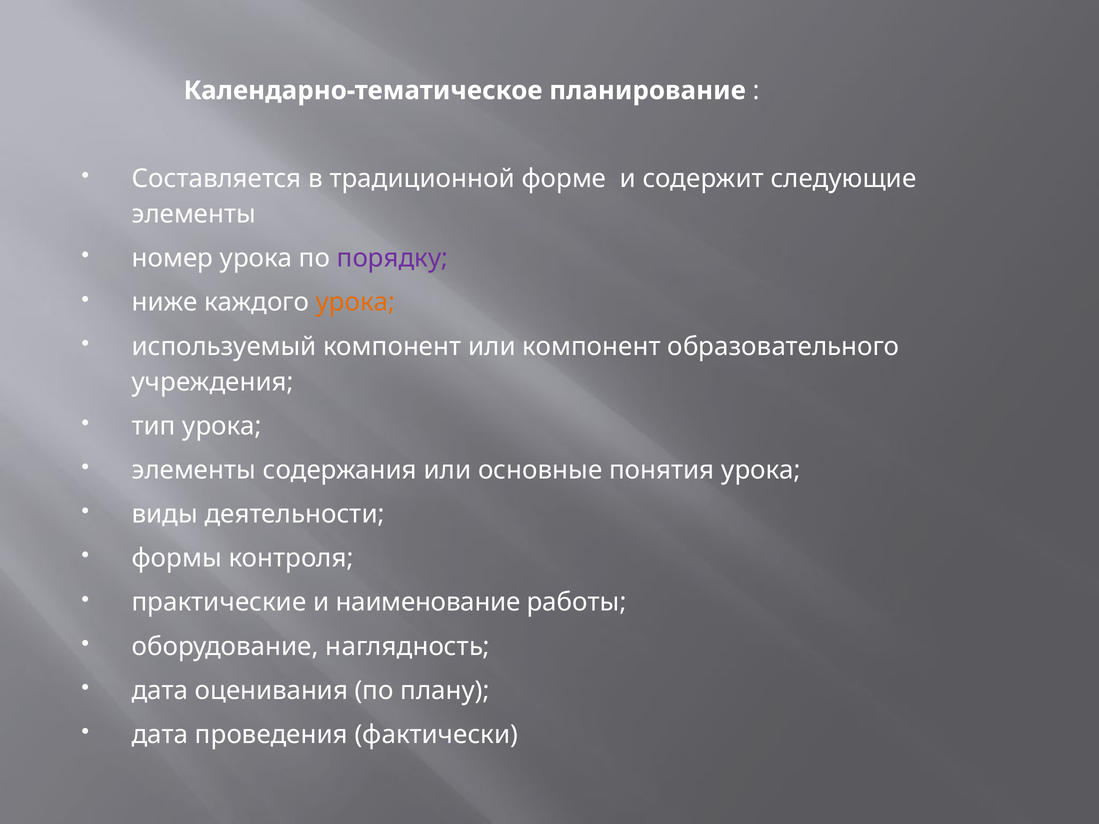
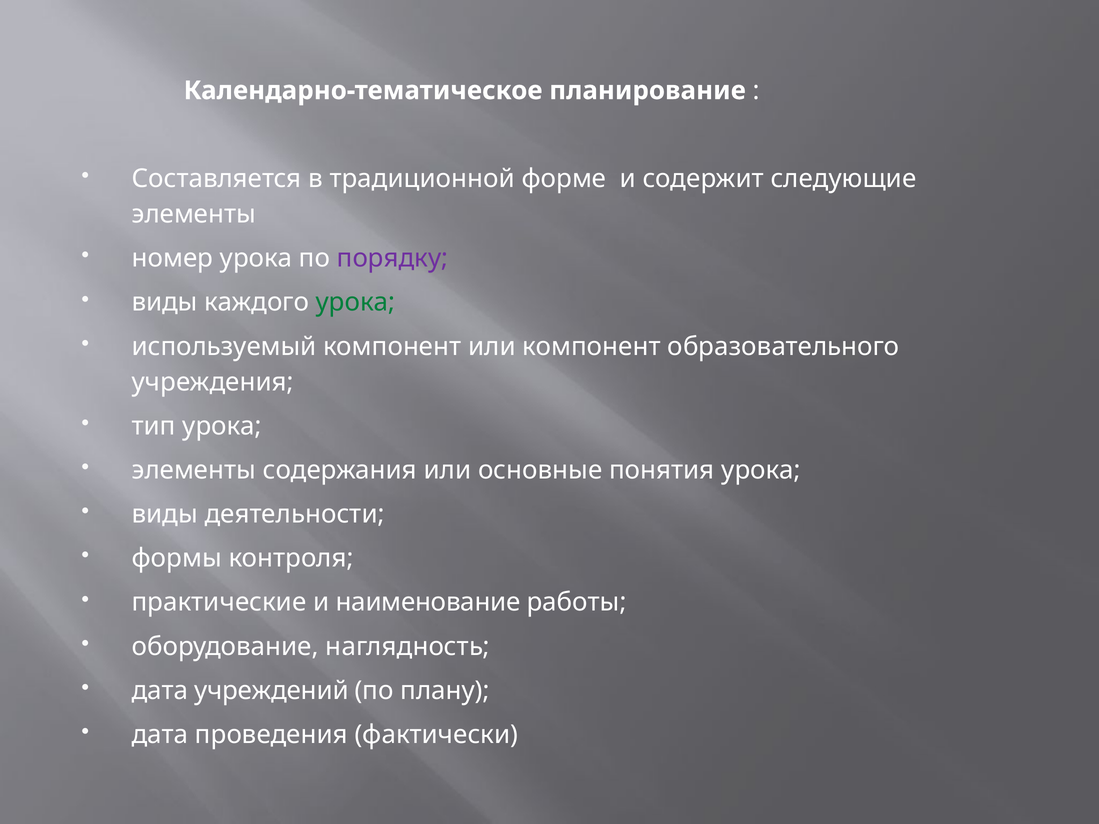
ниже at (165, 302): ниже -> виды
урока at (355, 302) colour: orange -> green
оценивания: оценивания -> учреждений
